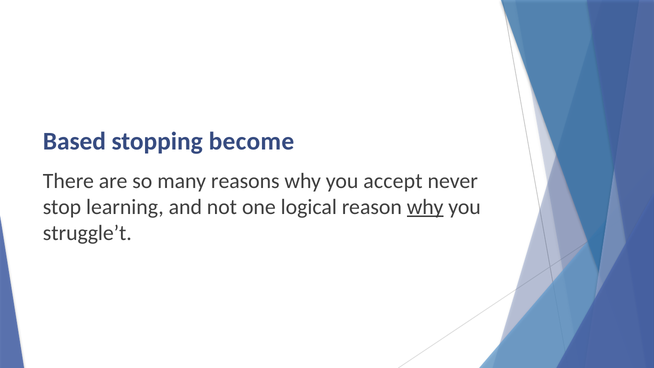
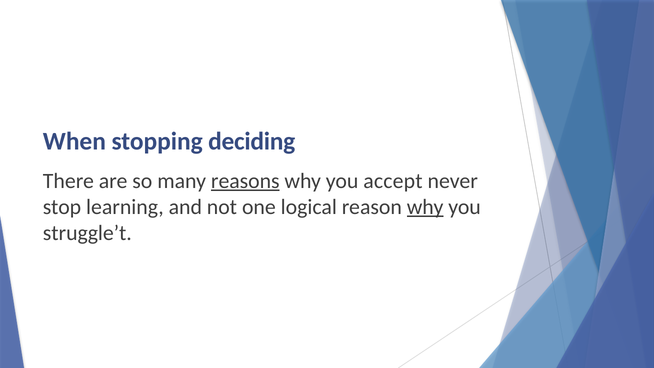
Based: Based -> When
become: become -> deciding
reasons underline: none -> present
